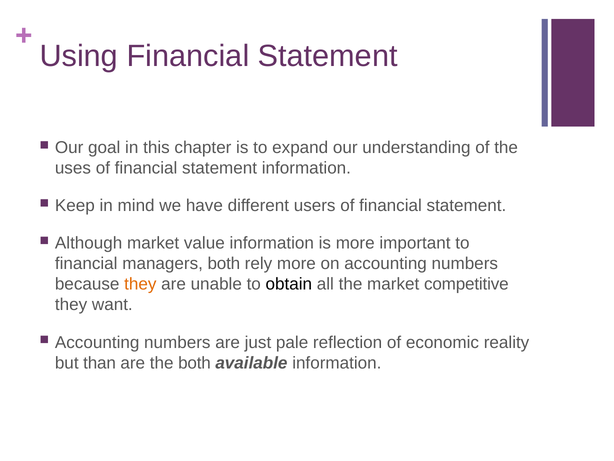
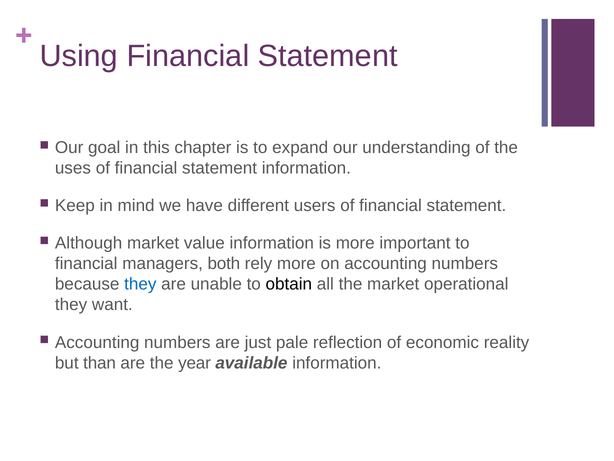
they at (140, 284) colour: orange -> blue
competitive: competitive -> operational
the both: both -> year
